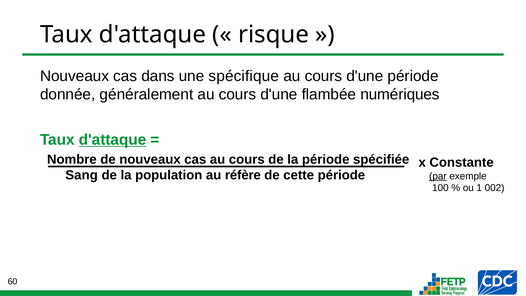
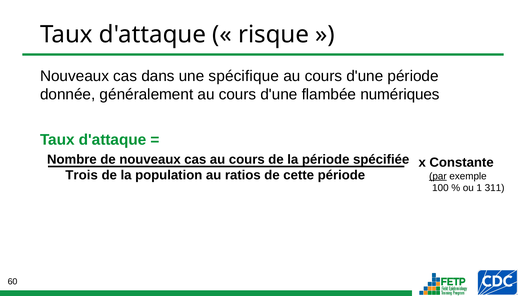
d'attaque at (113, 140) underline: present -> none
Sang: Sang -> Trois
réfère: réfère -> ratios
002: 002 -> 311
